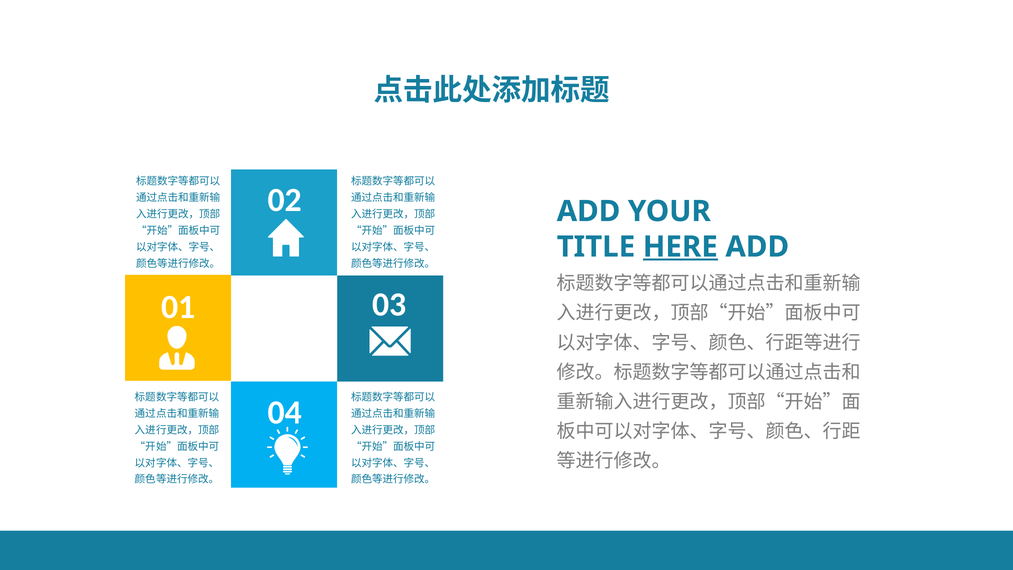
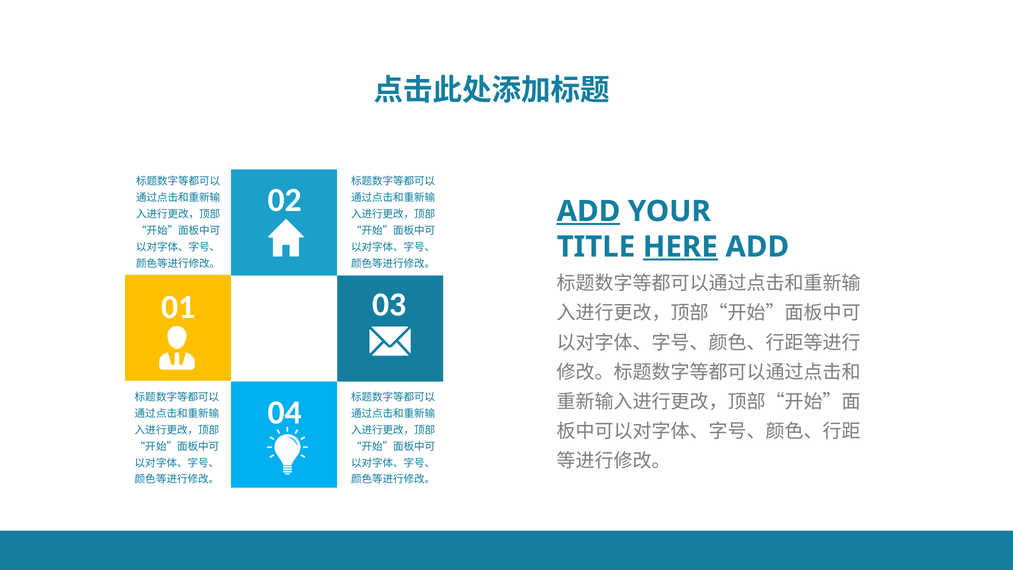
ADD at (589, 211) underline: none -> present
